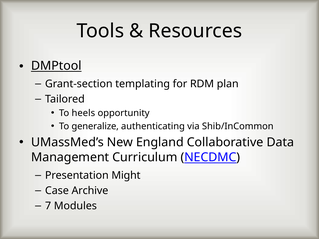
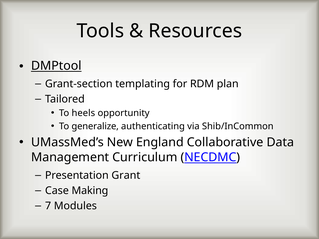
Might: Might -> Grant
Archive: Archive -> Making
